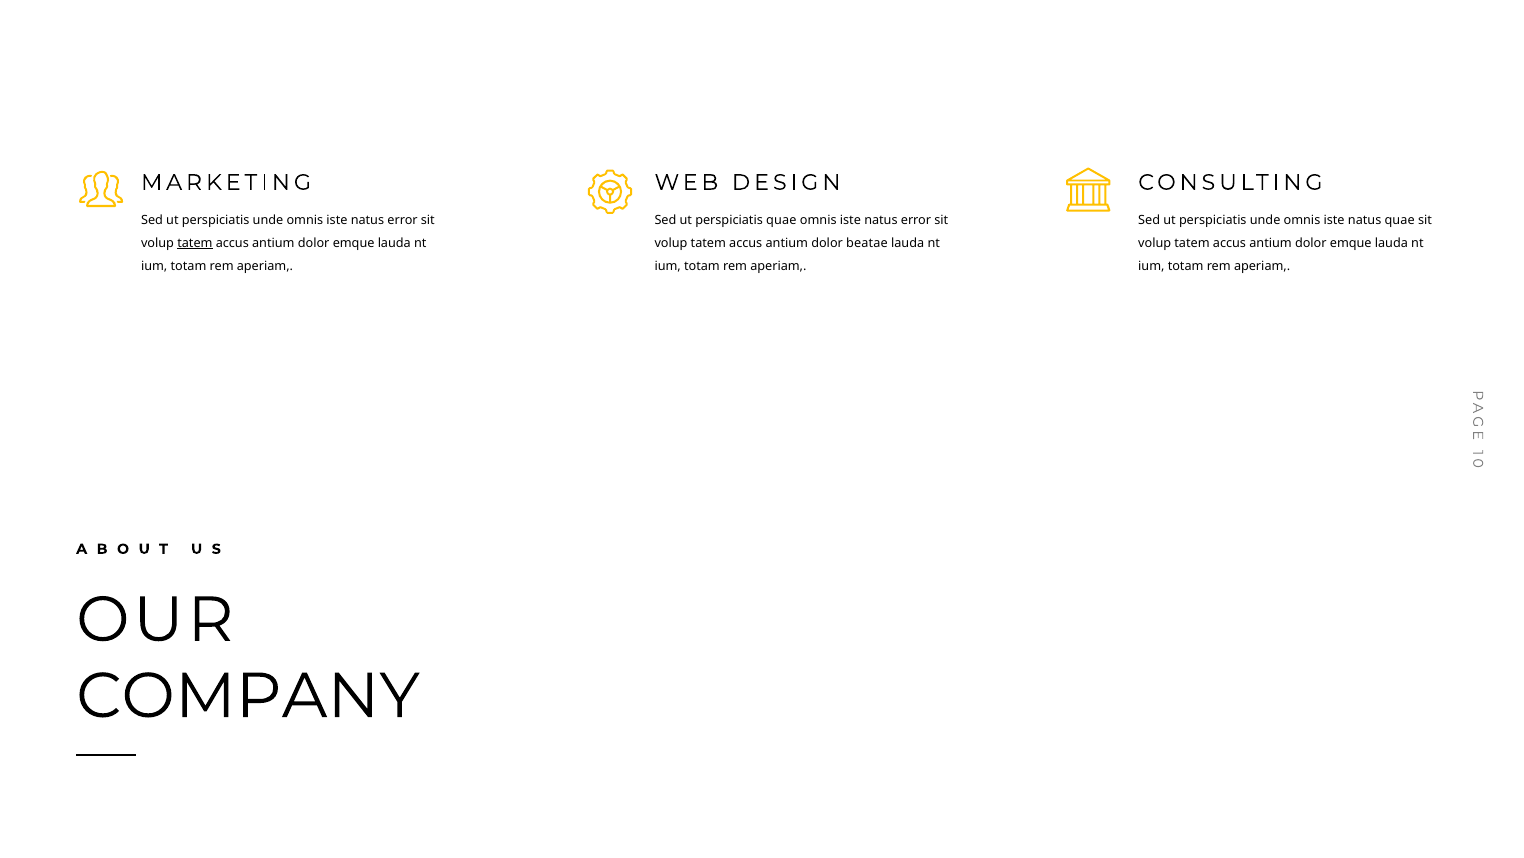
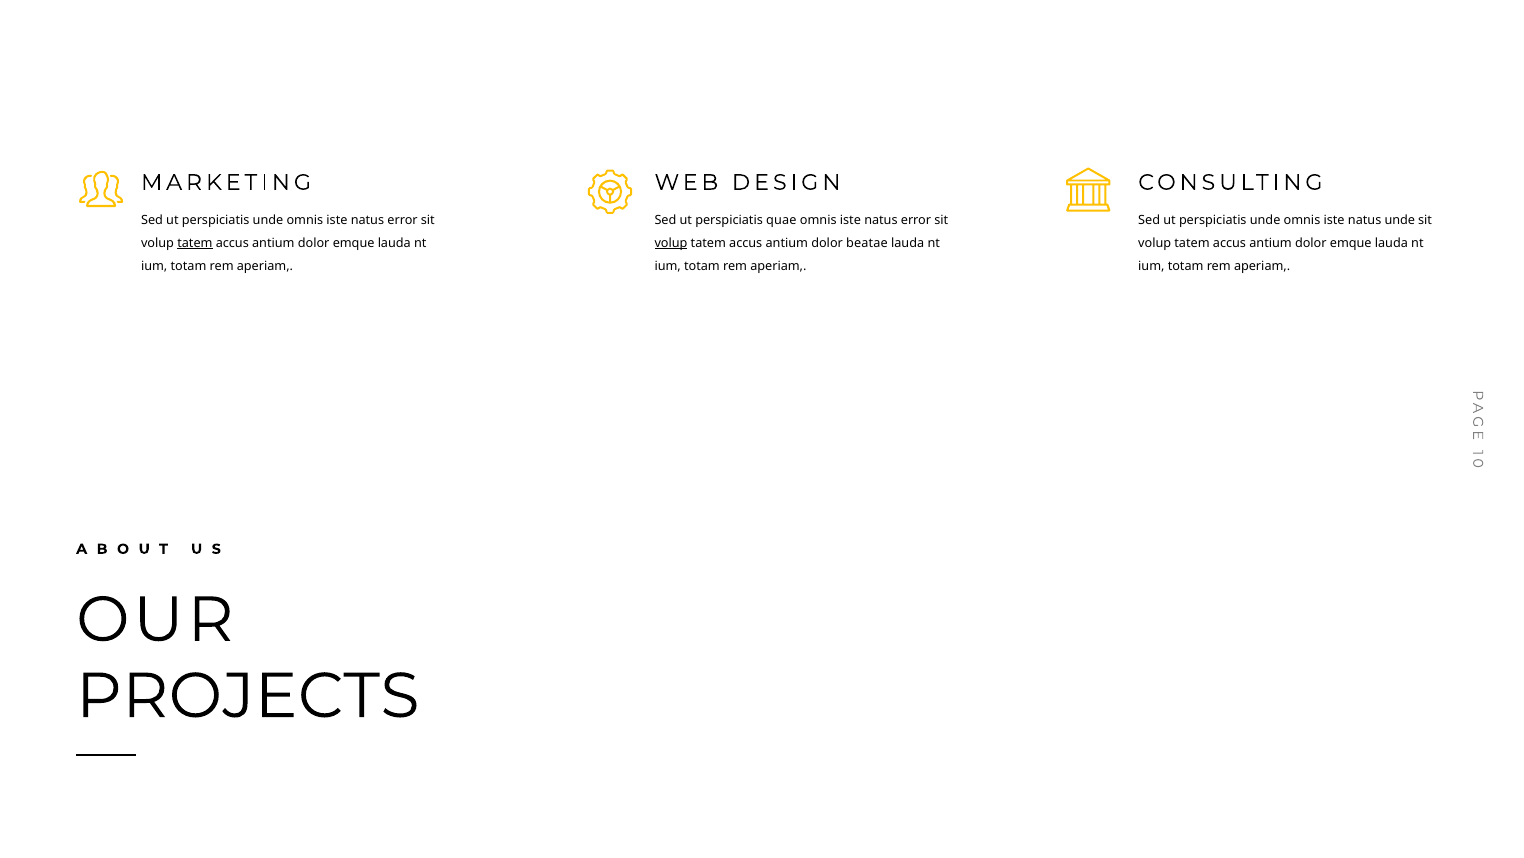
natus quae: quae -> unde
volup at (671, 243) underline: none -> present
COMPANY: COMPANY -> PROJECTS
